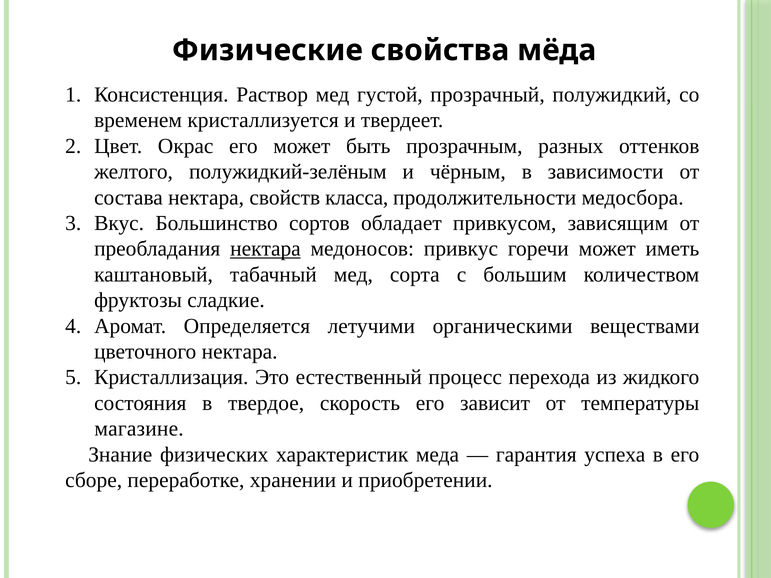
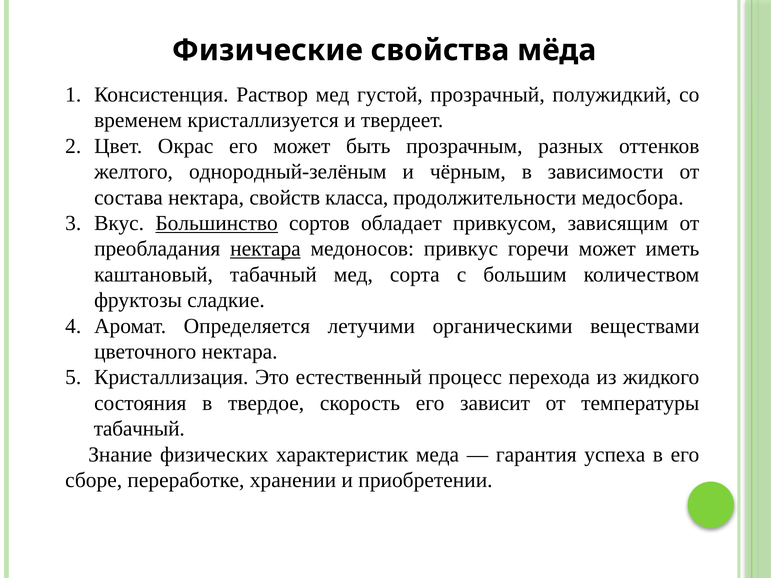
полужидкий-зелёным: полужидкий-зелёным -> однородный-зелёным
Большинство underline: none -> present
магазине at (139, 429): магазине -> табачный
